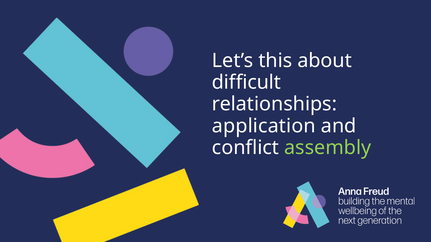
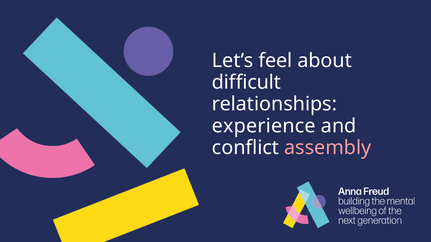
this: this -> feel
application: application -> experience
assembly colour: light green -> pink
